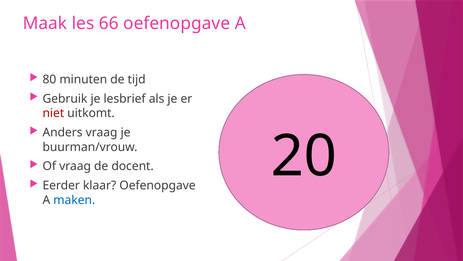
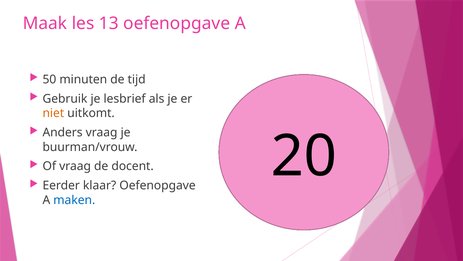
les 66: 66 -> 13
80: 80 -> 50
niet colour: red -> orange
